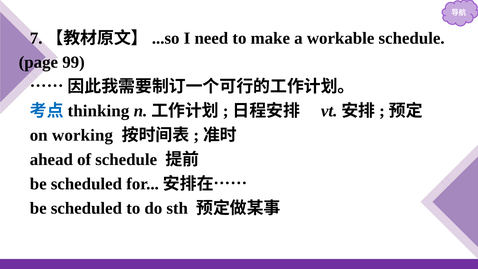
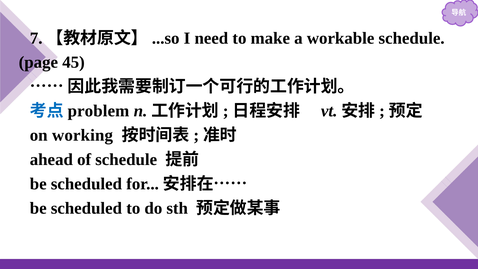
99: 99 -> 45
thinking: thinking -> problem
